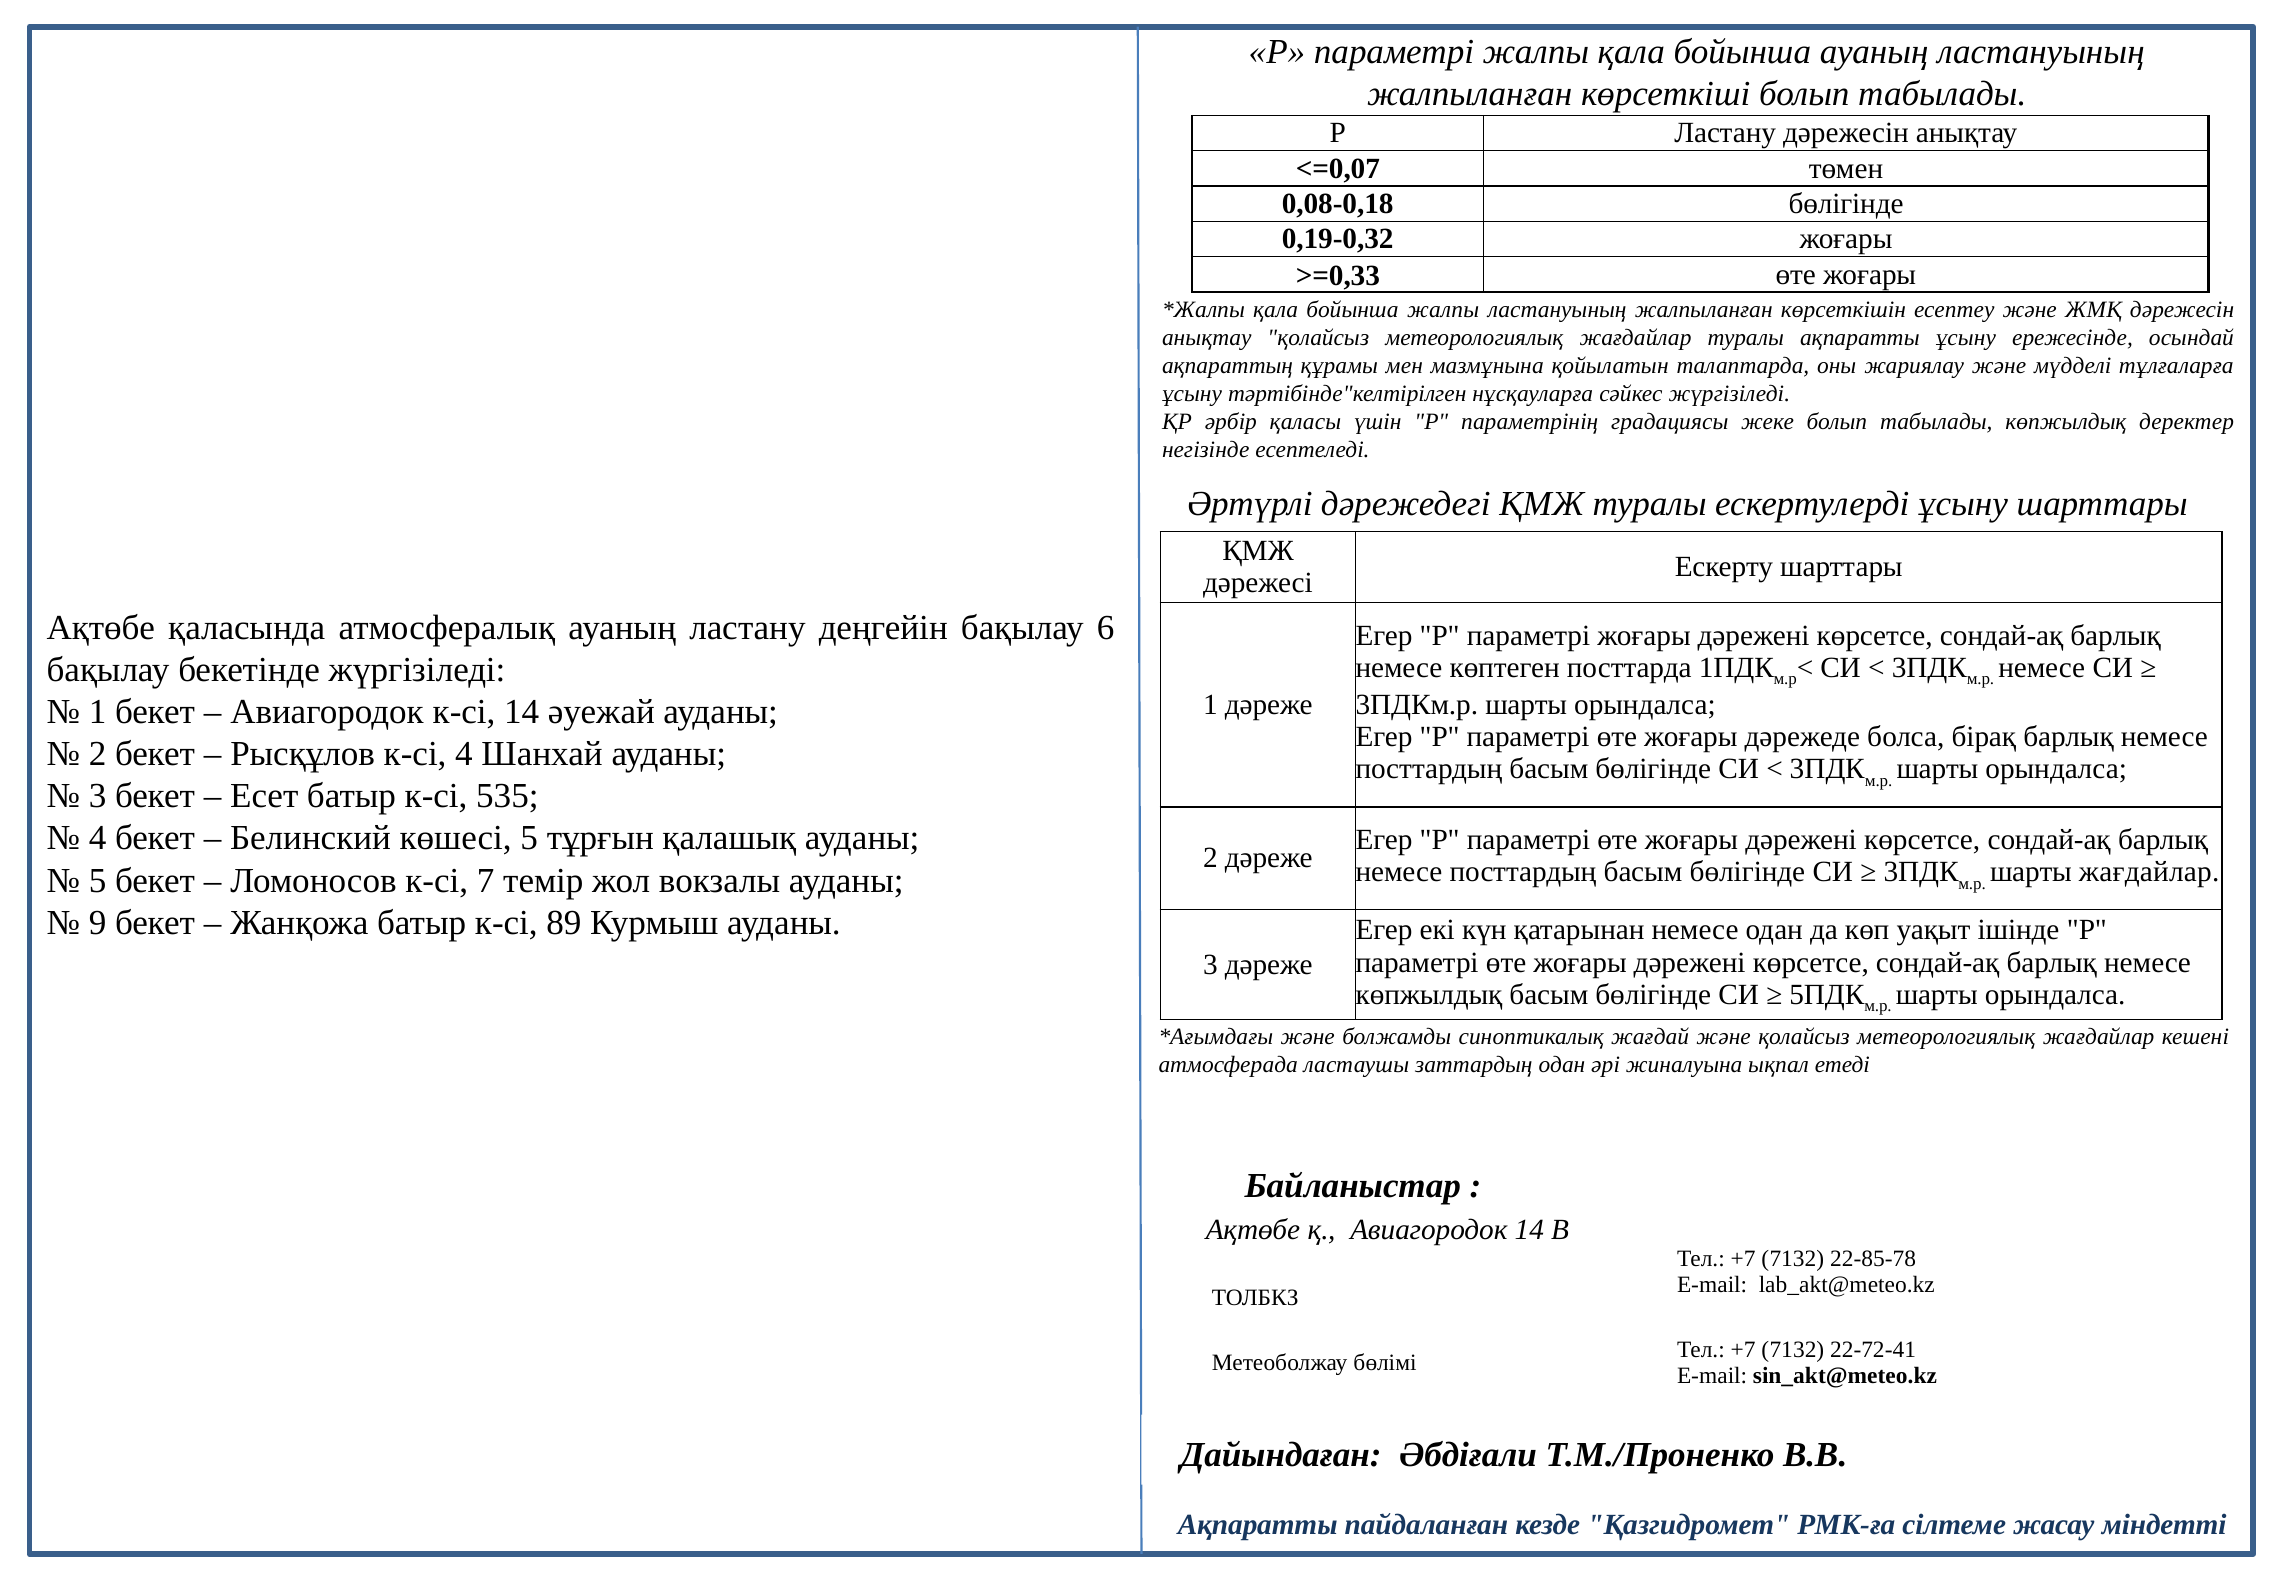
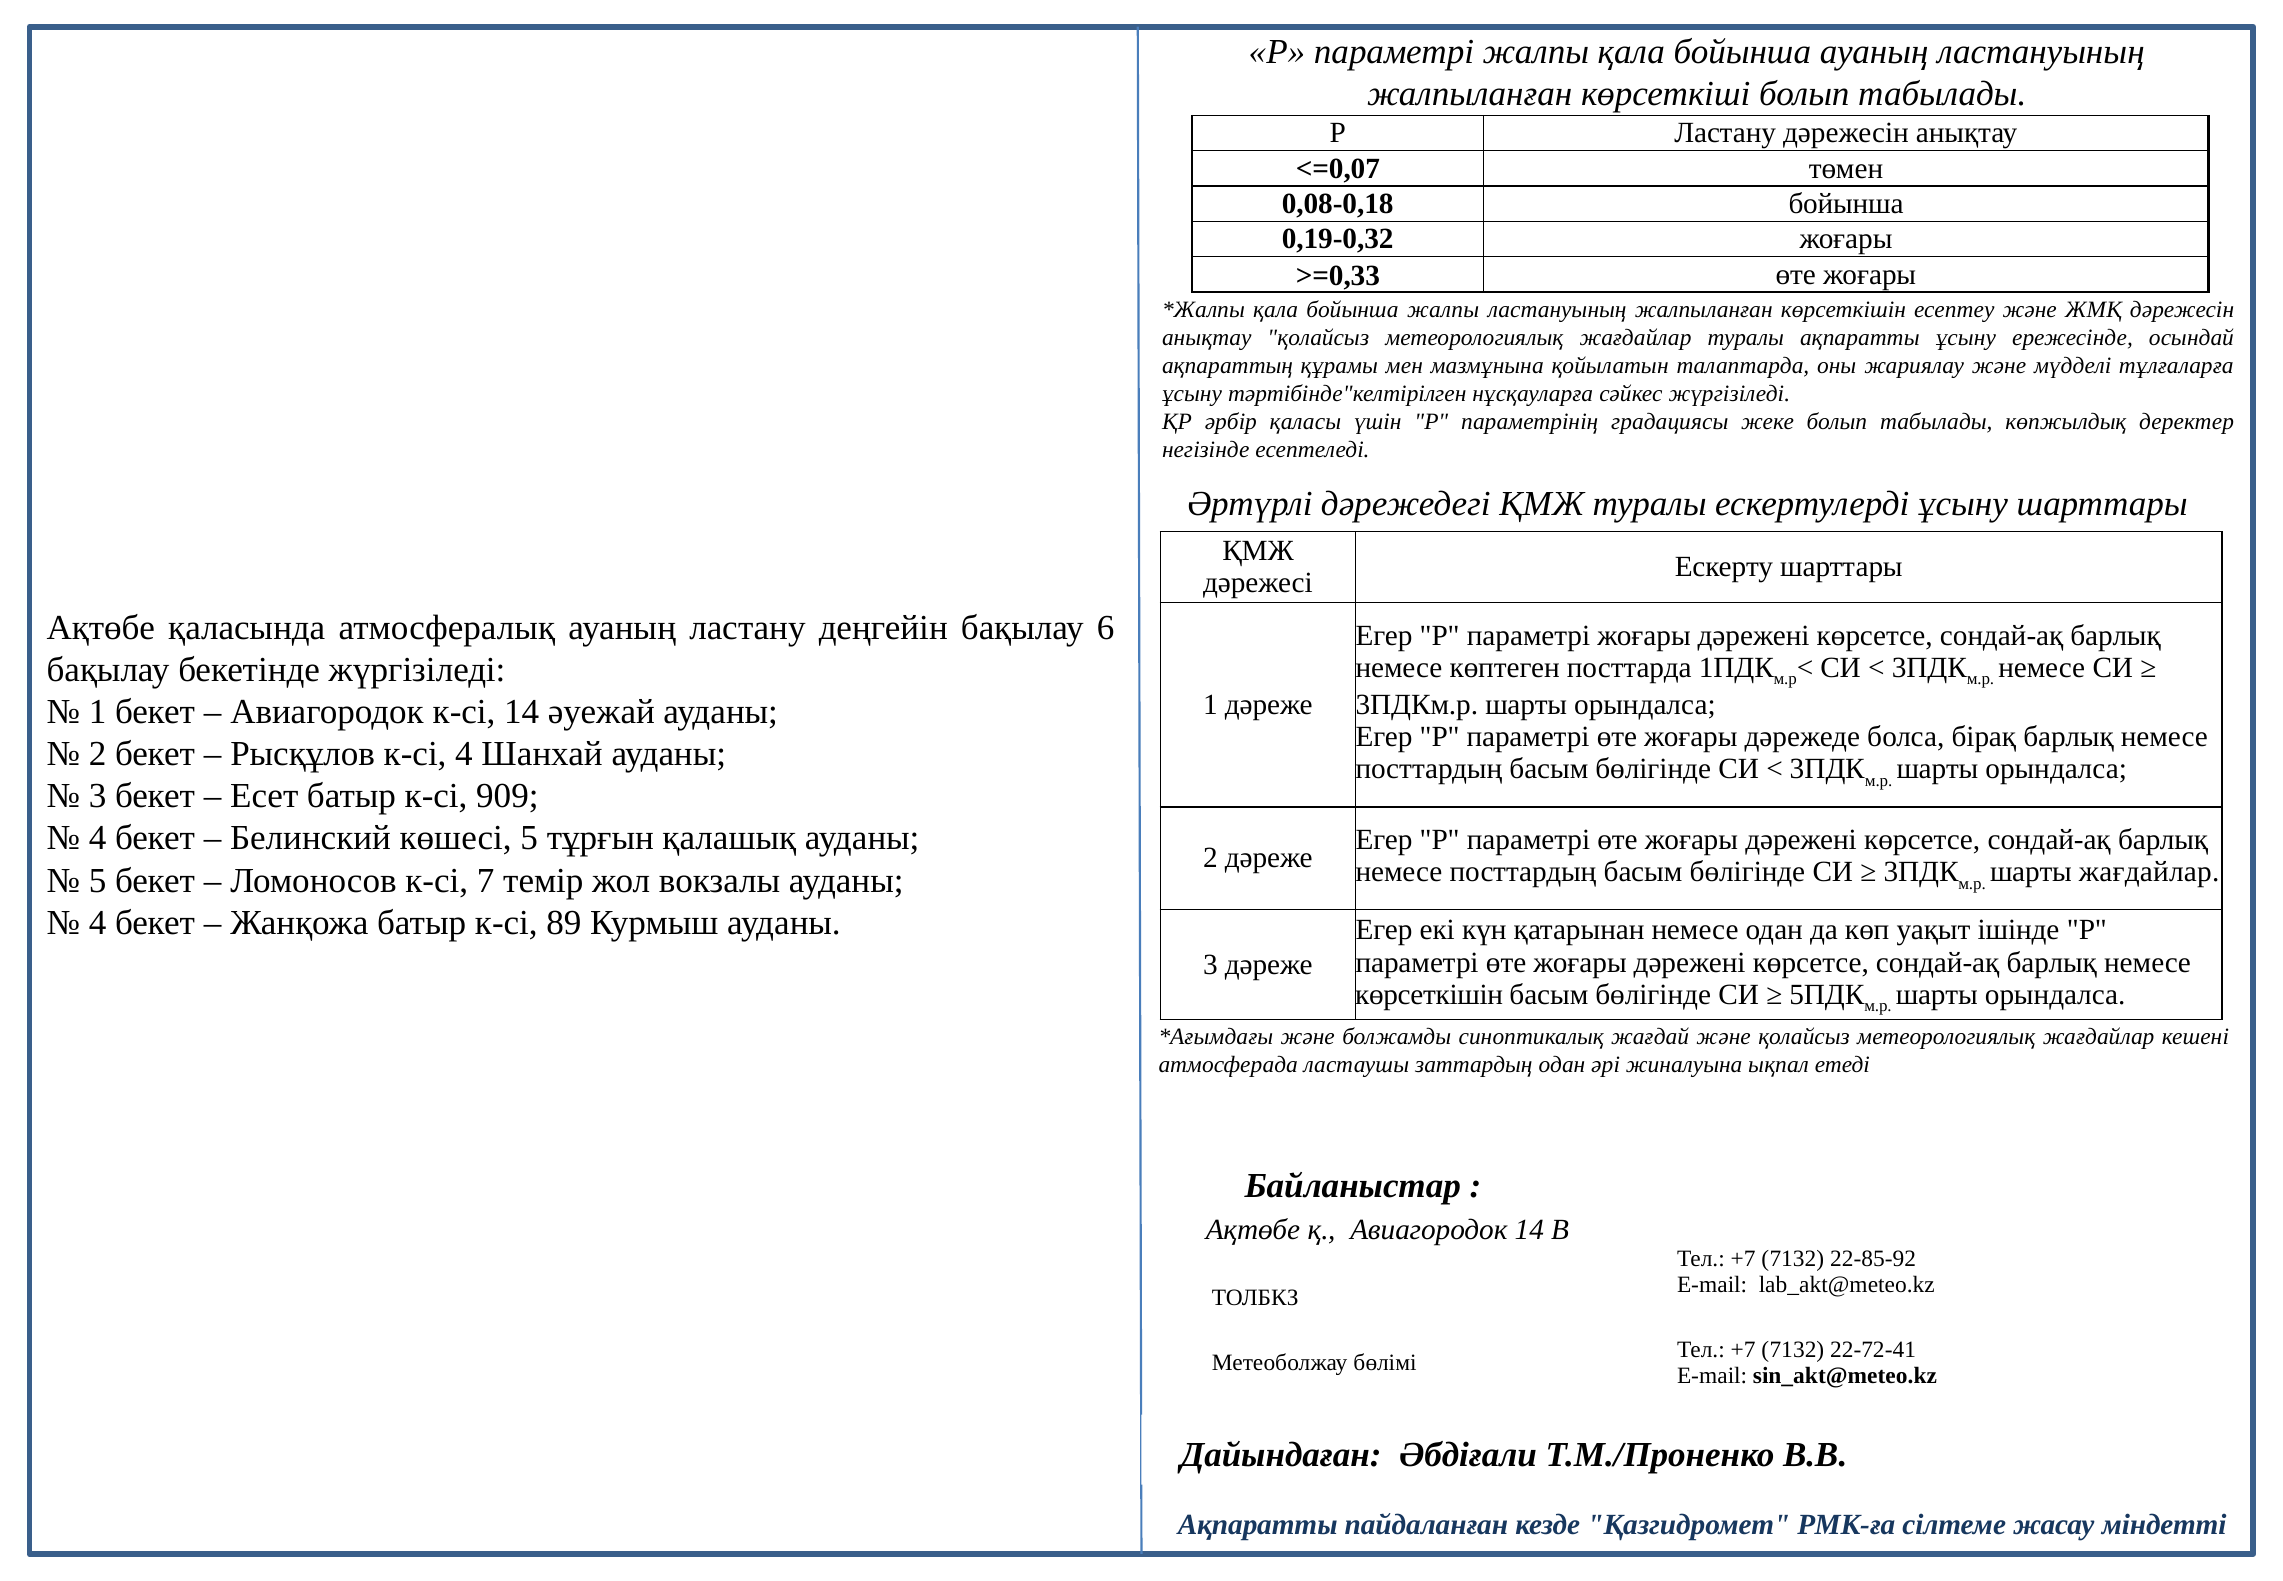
0,08-0,18 бөлігінде: бөлігінде -> бойынша
535: 535 -> 909
9 at (98, 922): 9 -> 4
көпжылдық at (1429, 994): көпжылдық -> көрсеткішін
22-85-78: 22-85-78 -> 22-85-92
